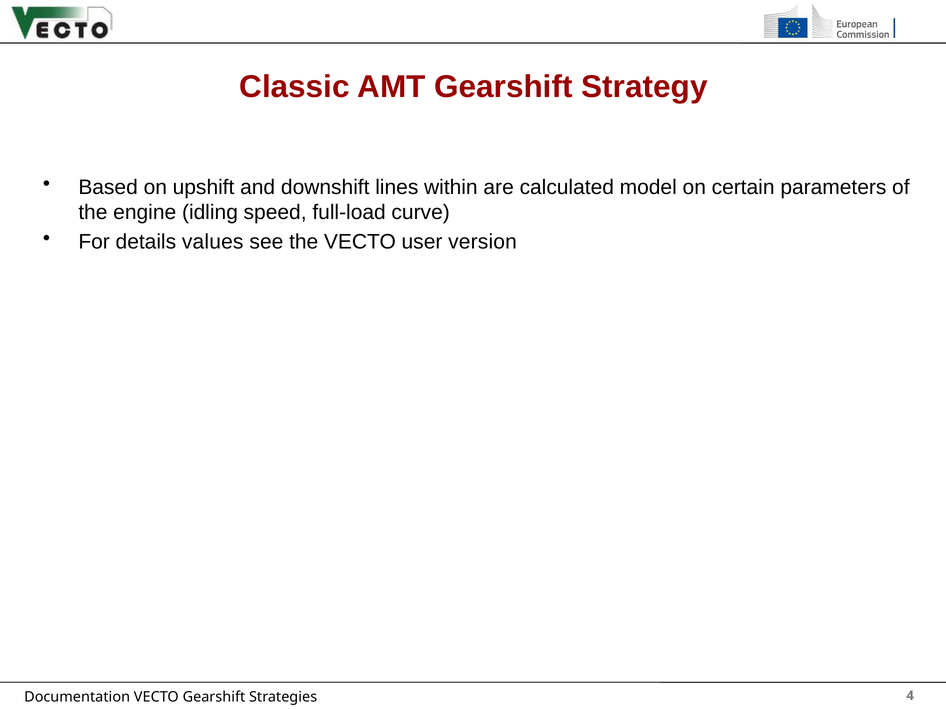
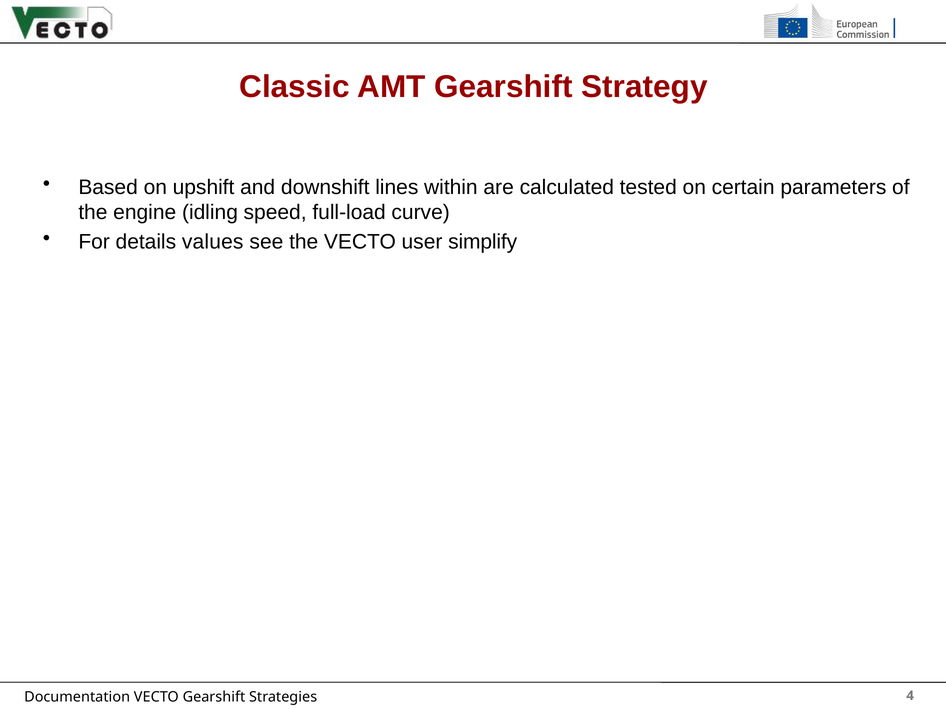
model: model -> tested
version: version -> simplify
